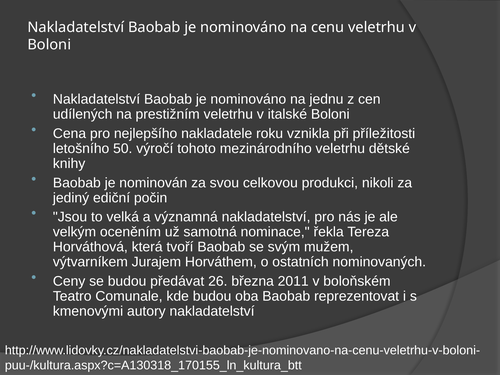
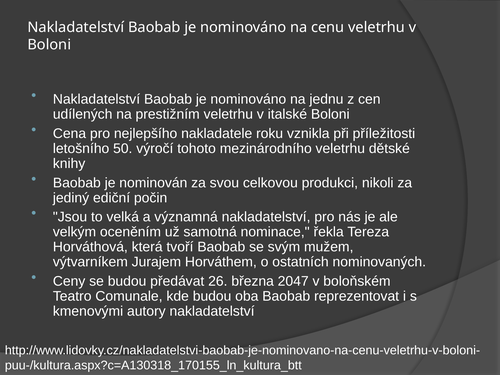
2011: 2011 -> 2047
